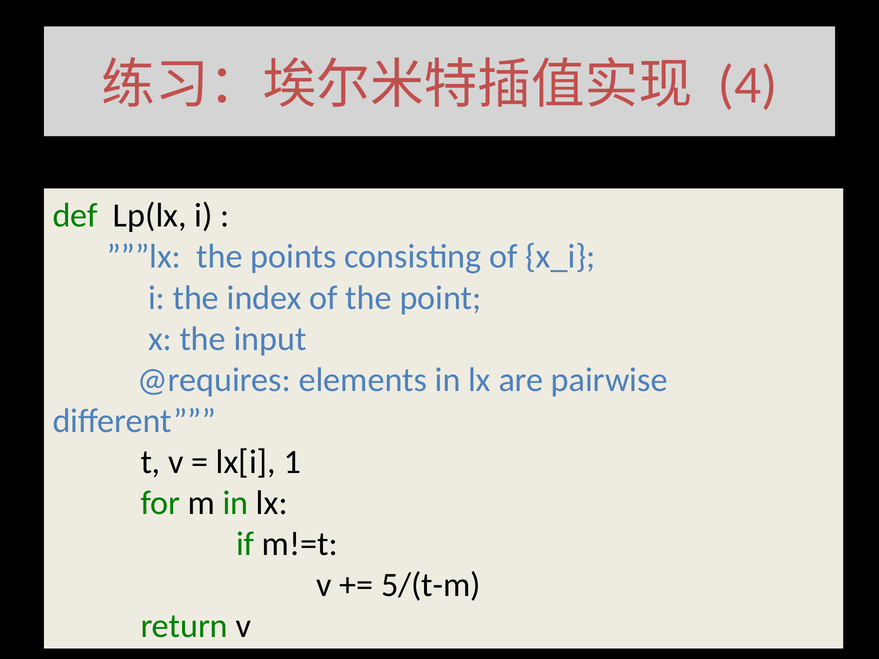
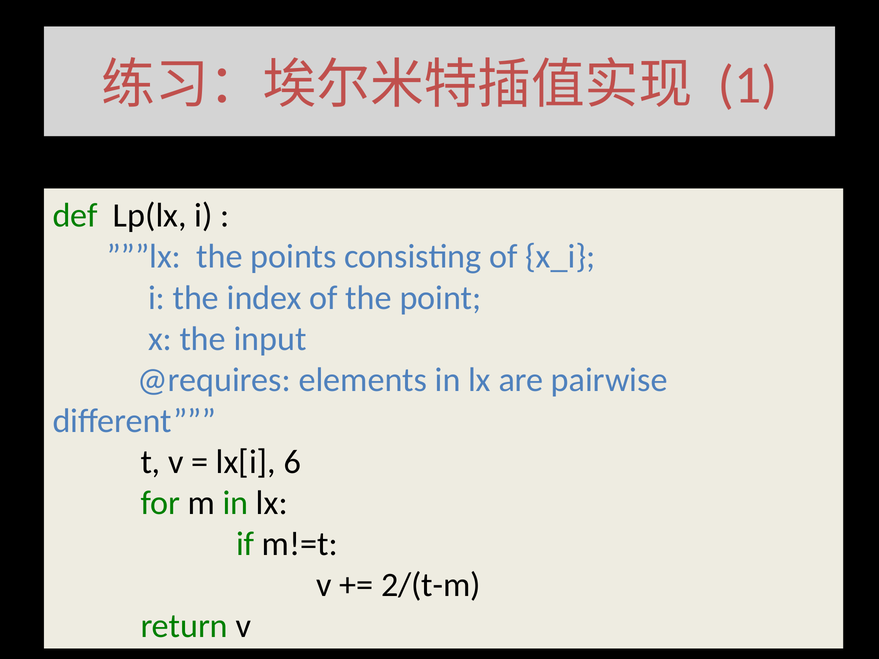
4: 4 -> 1
1: 1 -> 6
5/(t-m: 5/(t-m -> 2/(t-m
